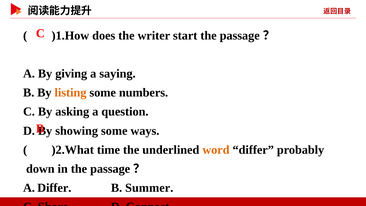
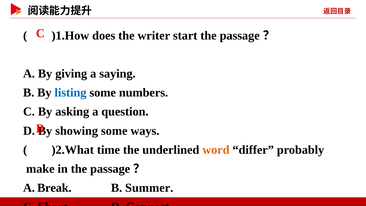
listing colour: orange -> blue
down: down -> make
A Differ: Differ -> Break
